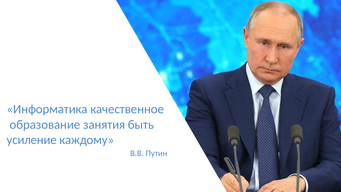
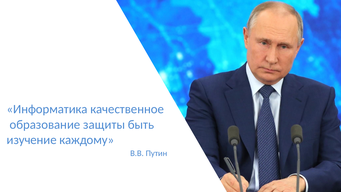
занятия: занятия -> защиты
усиление: усиление -> изучение
